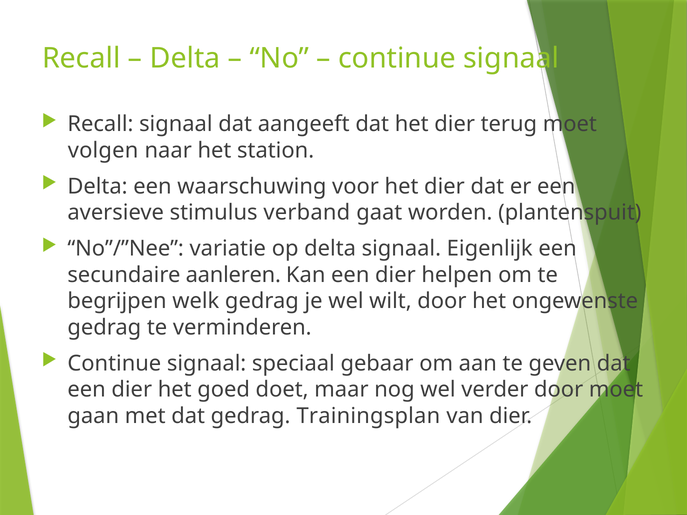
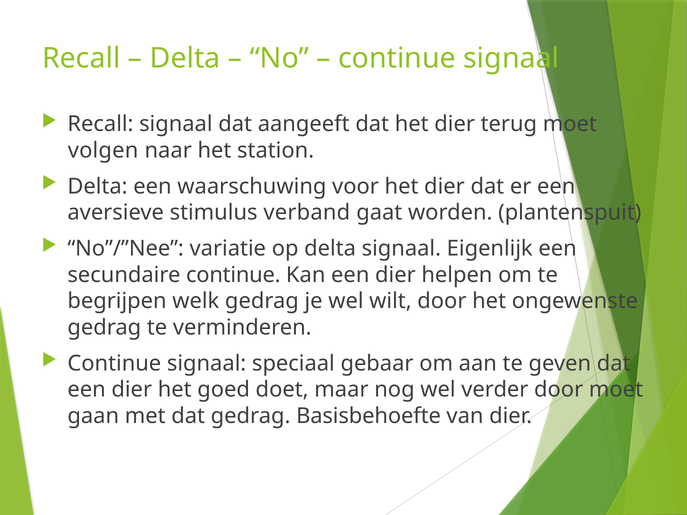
secundaire aanleren: aanleren -> continue
Trainingsplan: Trainingsplan -> Basisbehoefte
